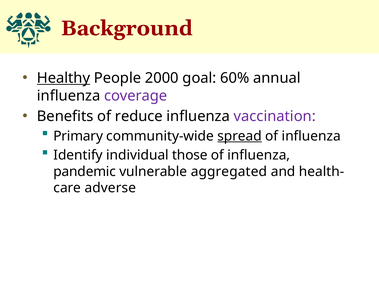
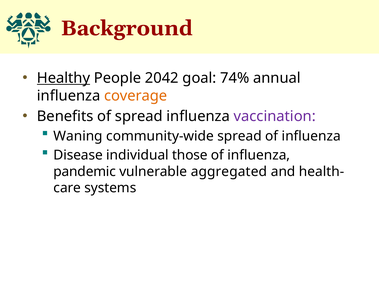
2000: 2000 -> 2042
60%: 60% -> 74%
coverage colour: purple -> orange
of reduce: reduce -> spread
Primary: Primary -> Waning
spread at (240, 136) underline: present -> none
Identify: Identify -> Disease
adverse: adverse -> systems
